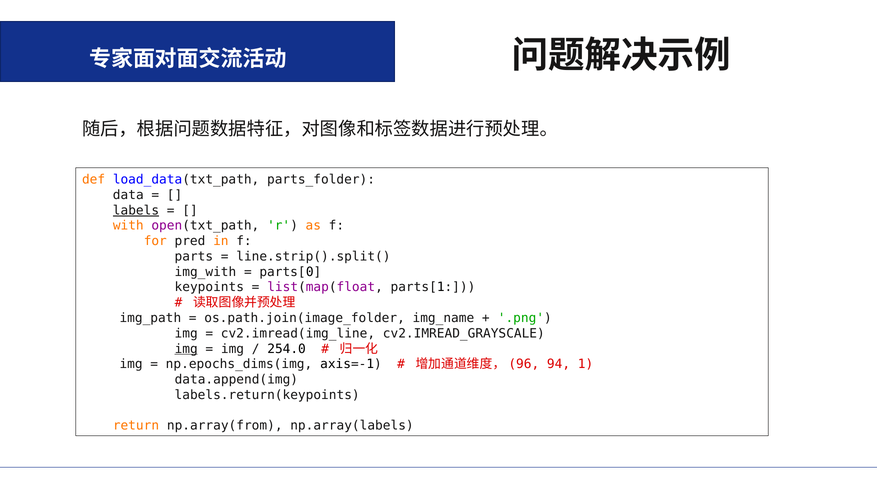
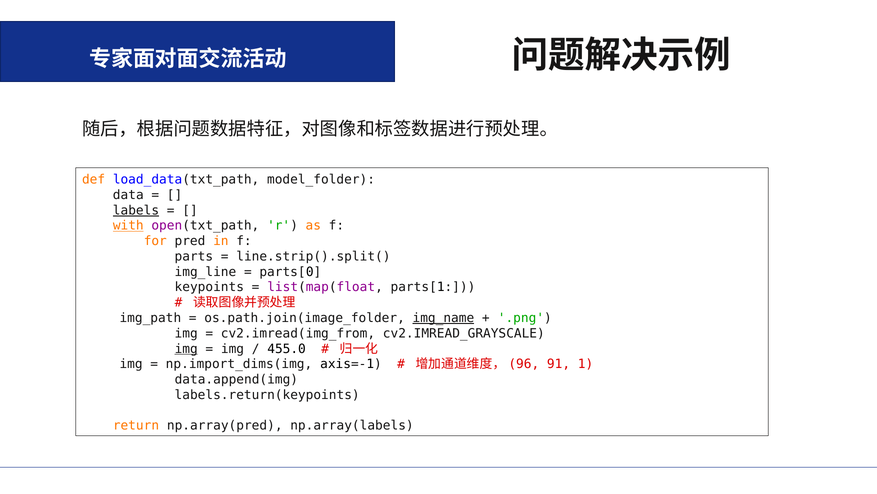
parts_folder: parts_folder -> model_folder
with underline: none -> present
img_with: img_with -> img_line
img_name underline: none -> present
cv2.imread(img_line: cv2.imread(img_line -> cv2.imread(img_from
254.0: 254.0 -> 455.0
np.epochs_dims(img: np.epochs_dims(img -> np.import_dims(img
94: 94 -> 91
np.array(from: np.array(from -> np.array(pred
